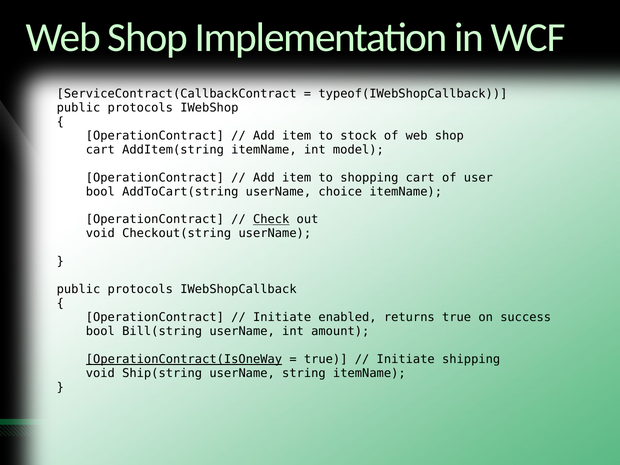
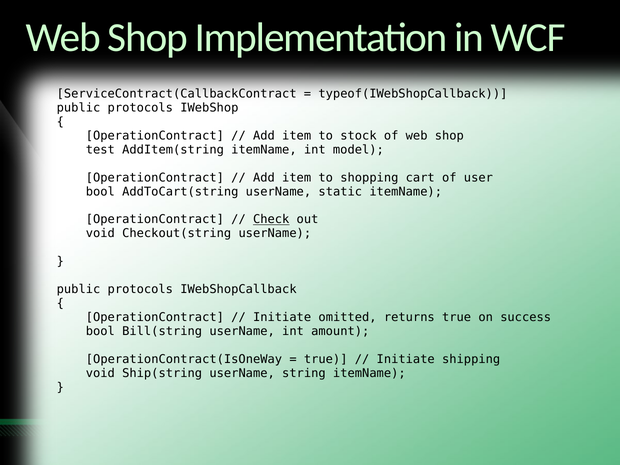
cart at (100, 150): cart -> test
choice: choice -> static
enabled: enabled -> omitted
OperationContract(IsOneWay underline: present -> none
